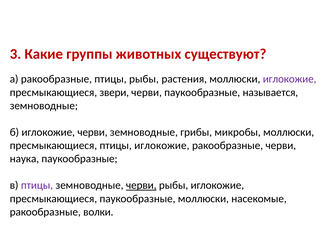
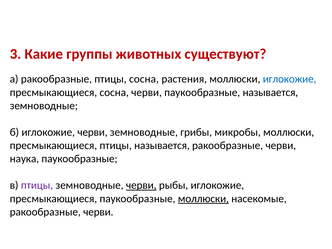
птицы рыбы: рыбы -> сосна
иглокожие at (290, 79) colour: purple -> blue
пресмыкающиеся звери: звери -> сосна
птицы иглокожие: иглокожие -> называется
моллюски at (203, 199) underline: none -> present
волки at (98, 212): волки -> черви
